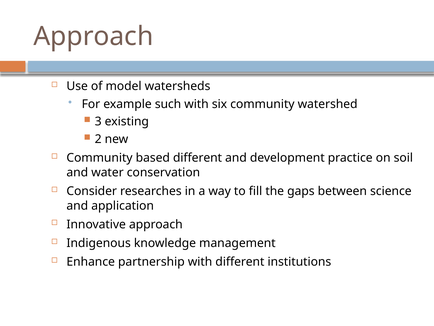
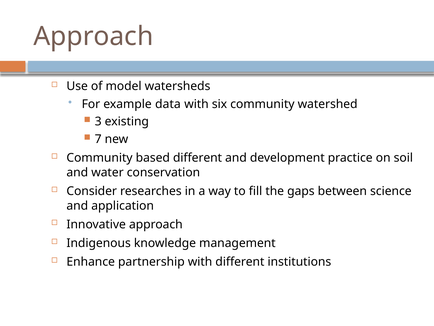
such: such -> data
2: 2 -> 7
